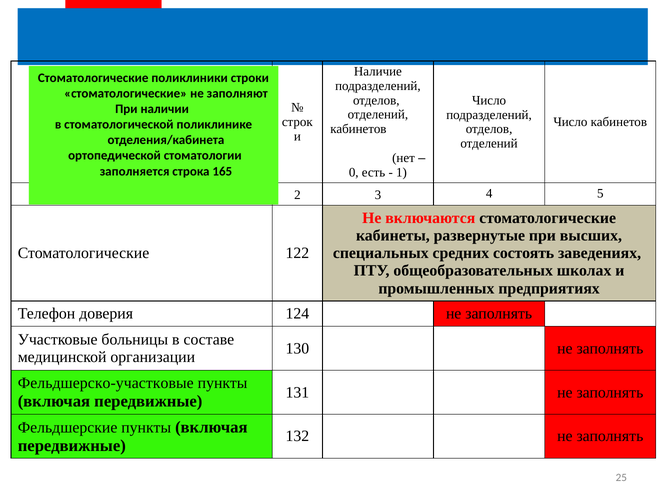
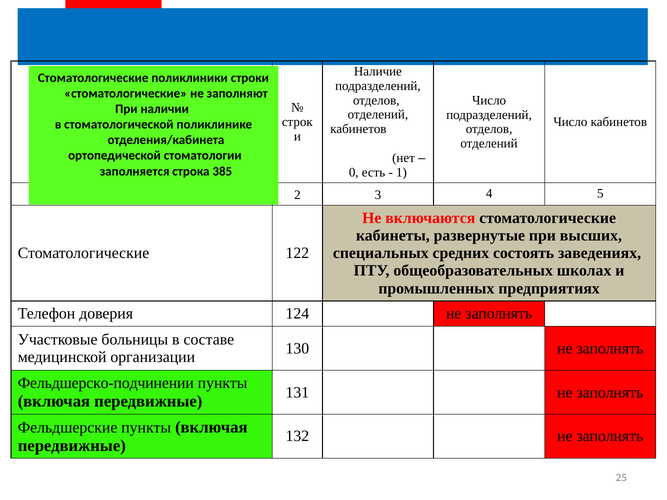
165: 165 -> 385
Фельдшерско-участковые: Фельдшерско-участковые -> Фельдшерско-подчинении
